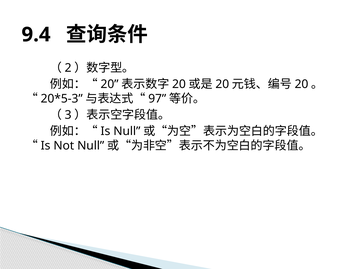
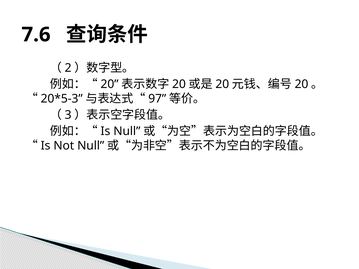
9.4: 9.4 -> 7.6
